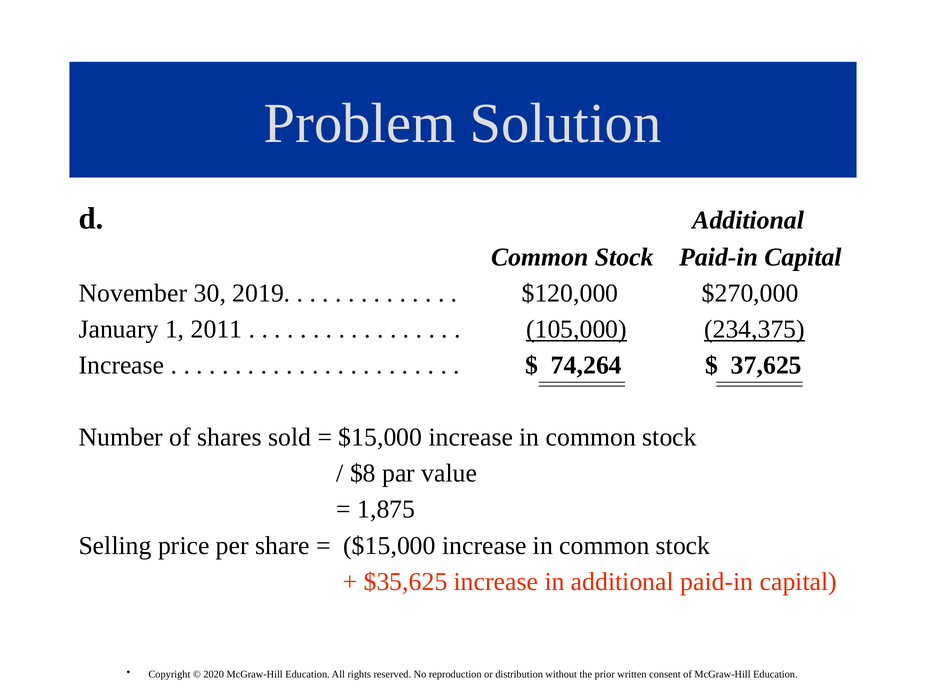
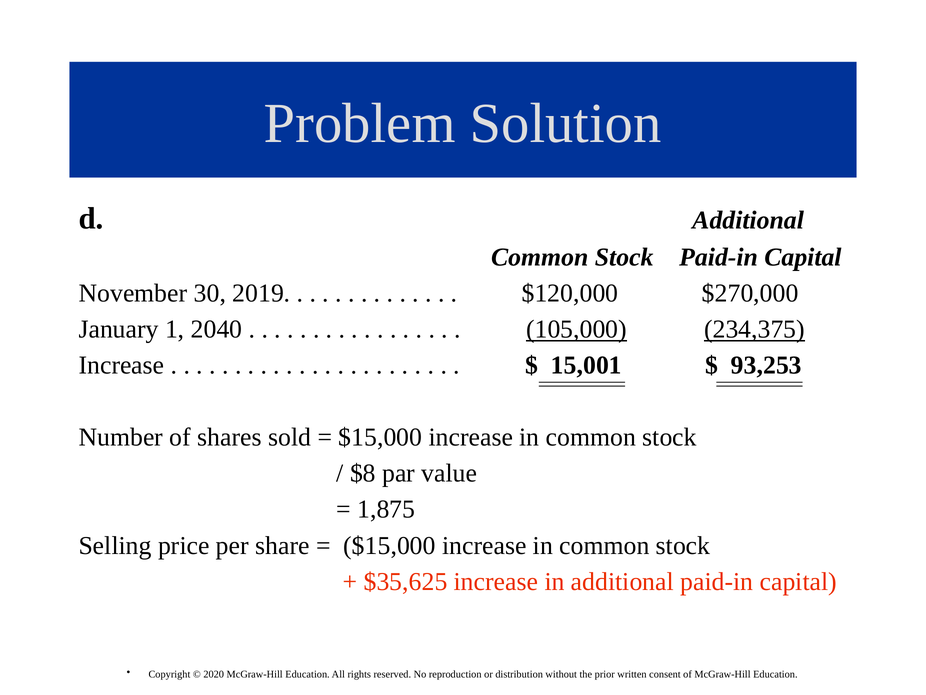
2011: 2011 -> 2040
74,264: 74,264 -> 15,001
37,625: 37,625 -> 93,253
